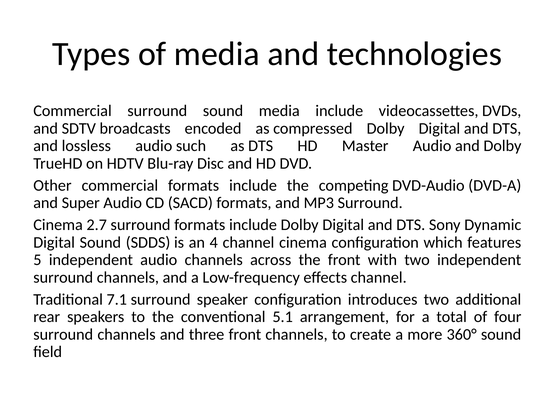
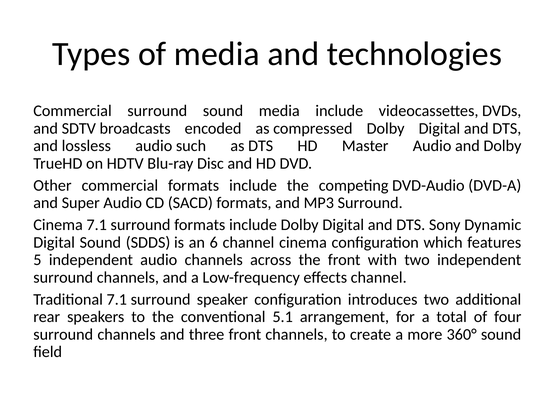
Cinema 2.7: 2.7 -> 7.1
4: 4 -> 6
